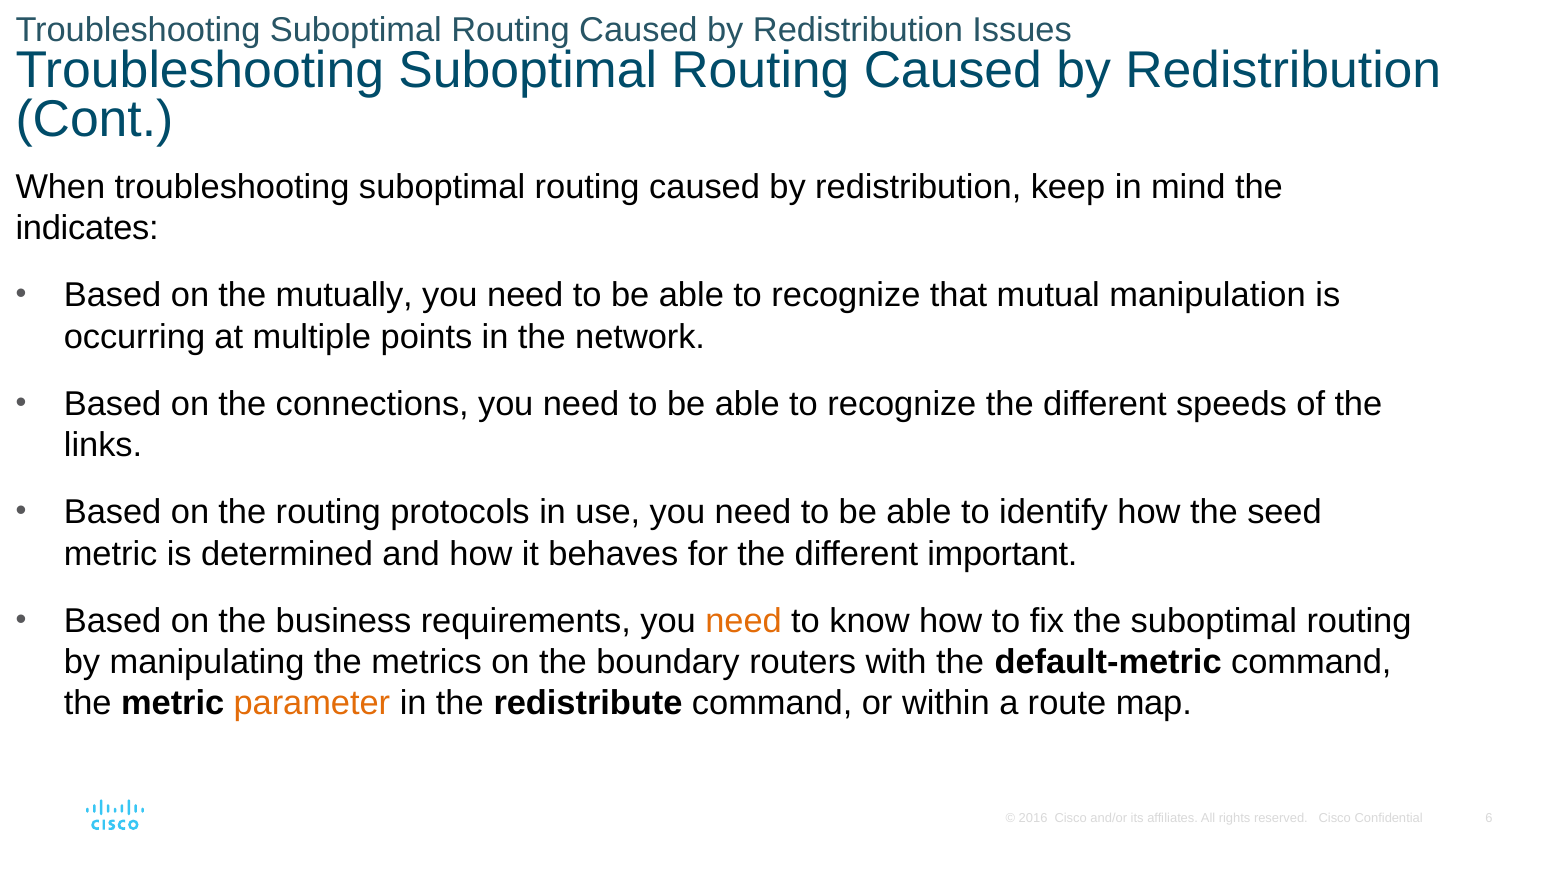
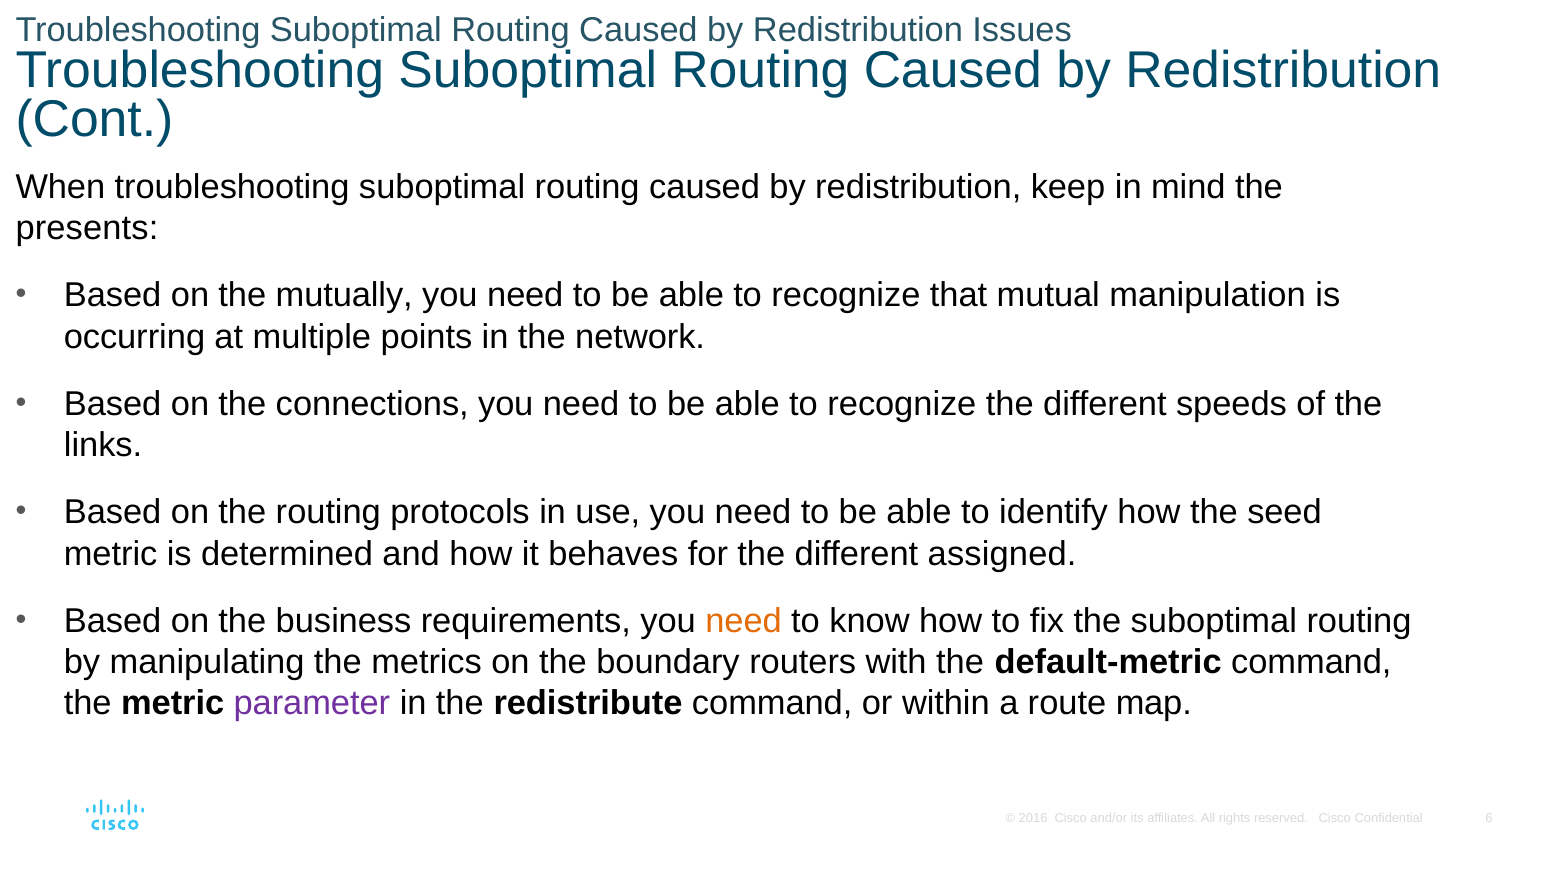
indicates: indicates -> presents
important: important -> assigned
parameter colour: orange -> purple
